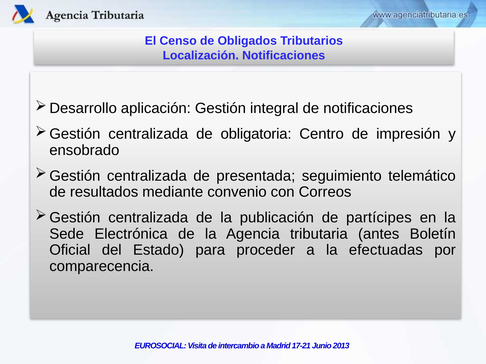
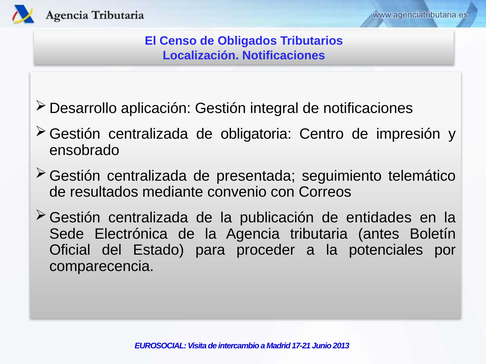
partícipes: partícipes -> entidades
efectuadas: efectuadas -> potenciales
